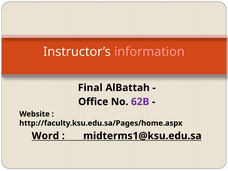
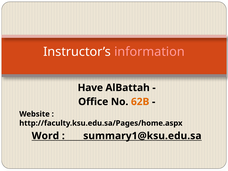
Final: Final -> Have
62B colour: purple -> orange
midterms1@ksu.edu.sa: midterms1@ksu.edu.sa -> summary1@ksu.edu.sa
